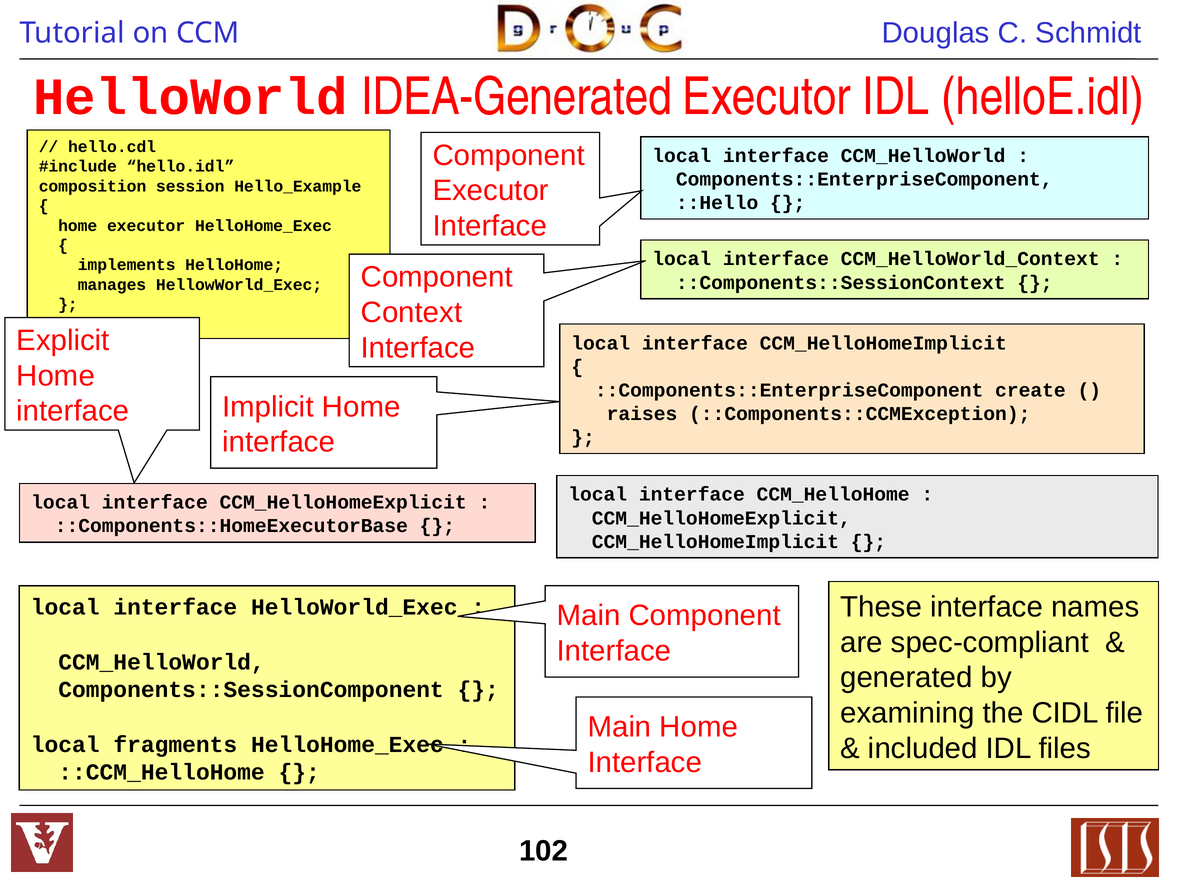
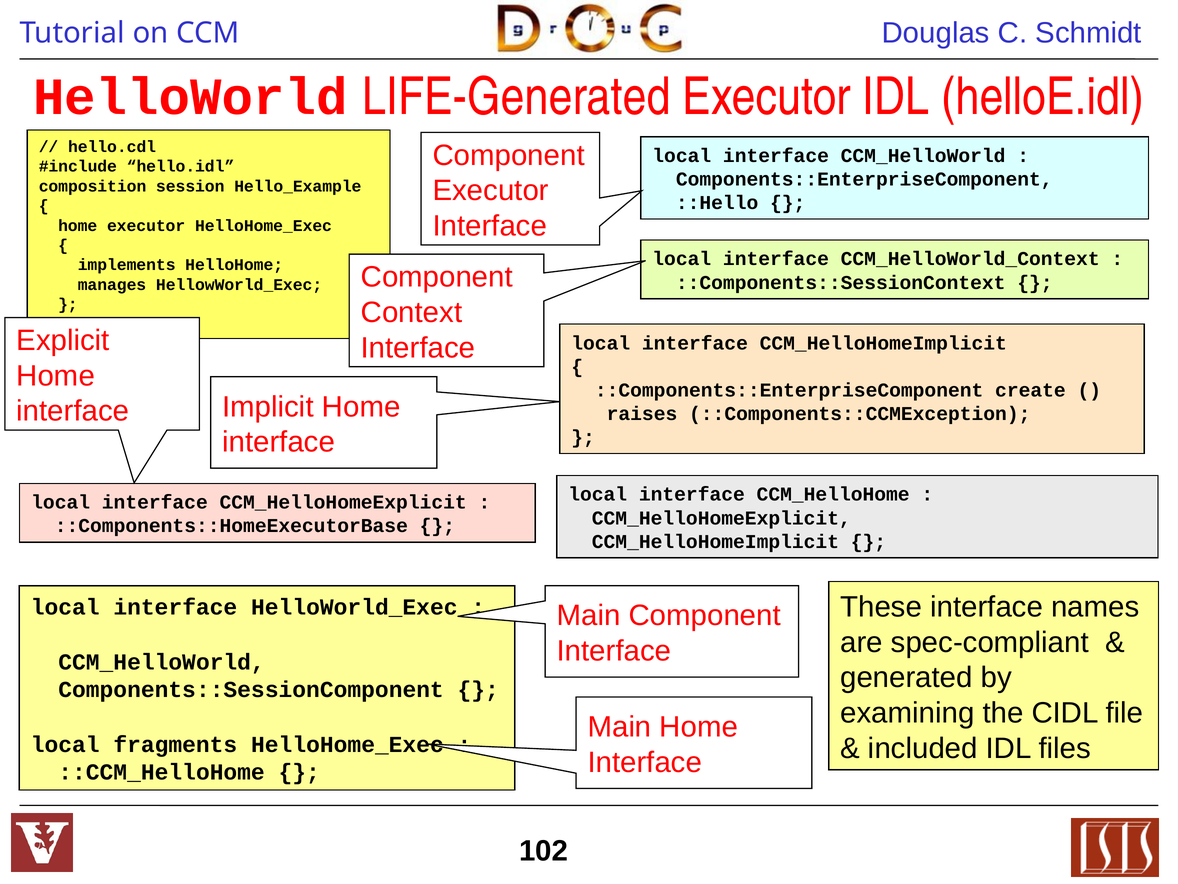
IDEA-Generated: IDEA-Generated -> LIFE-Generated
